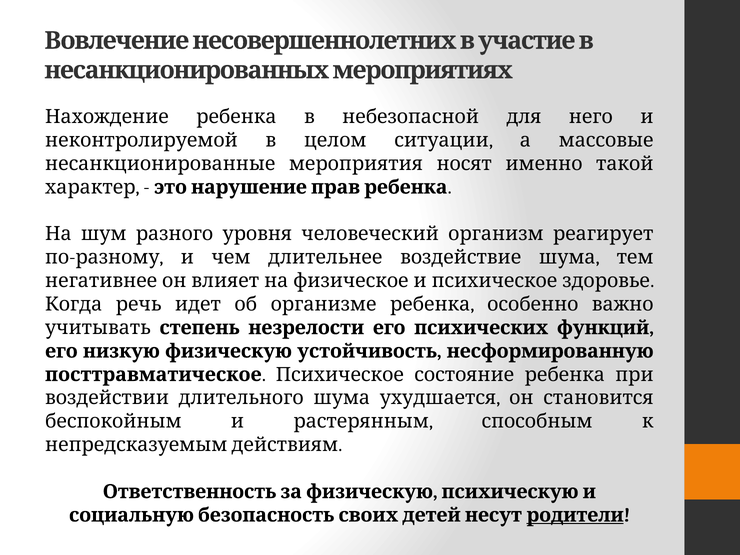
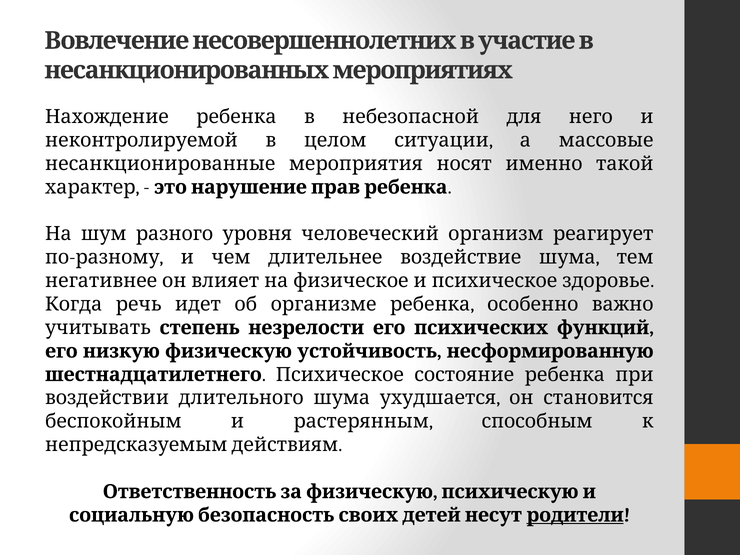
посттравматическое: посттравматическое -> шестнадцатилетнего
